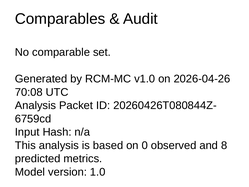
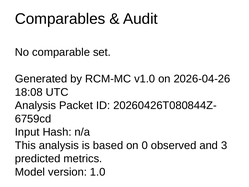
70:08: 70:08 -> 18:08
8: 8 -> 3
